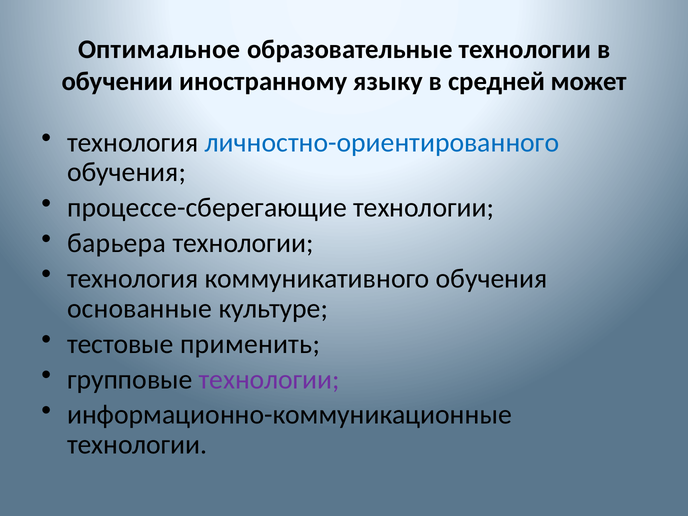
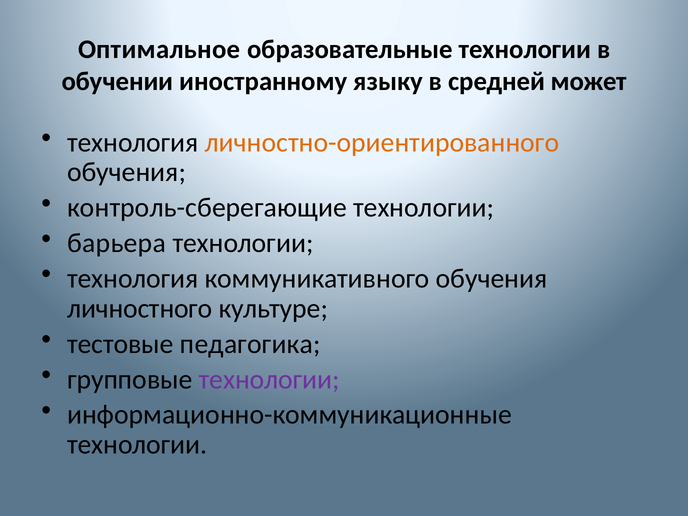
личностно-ориентированного colour: blue -> orange
процессе-сберегающие: процессе-сберегающие -> контроль-сберегающие
основанные: основанные -> личностного
применить: применить -> педагогика
